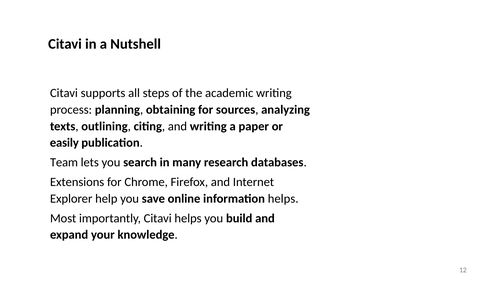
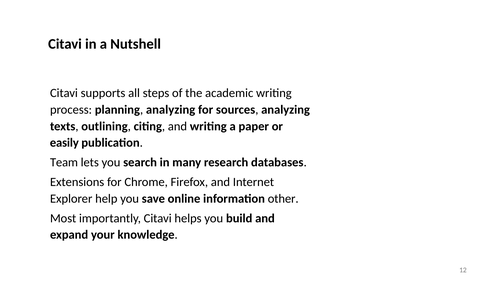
planning obtaining: obtaining -> analyzing
information helps: helps -> other
